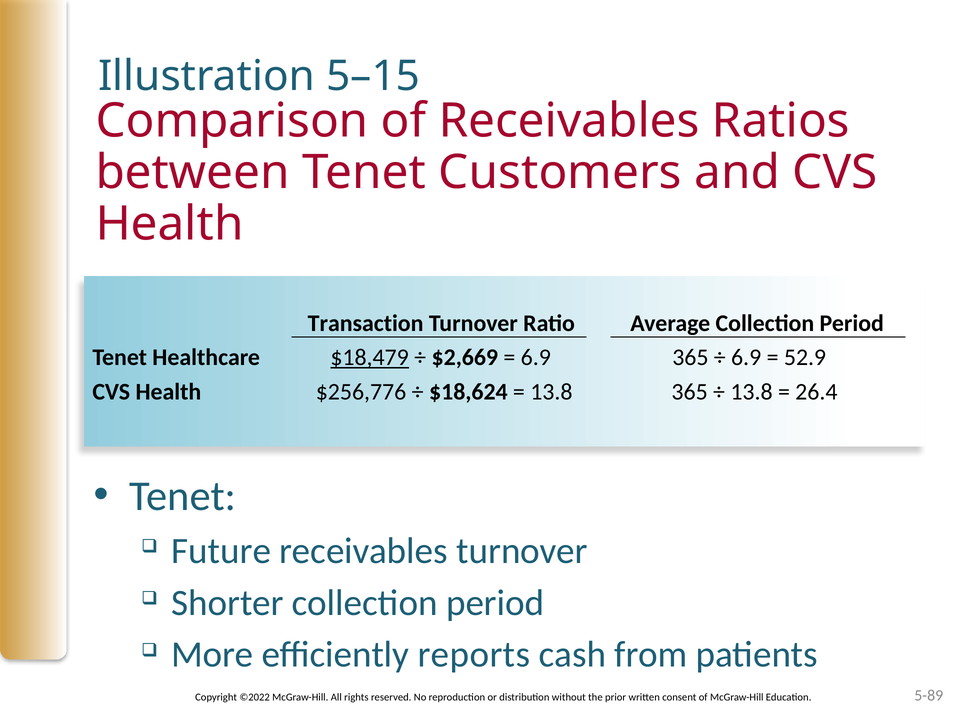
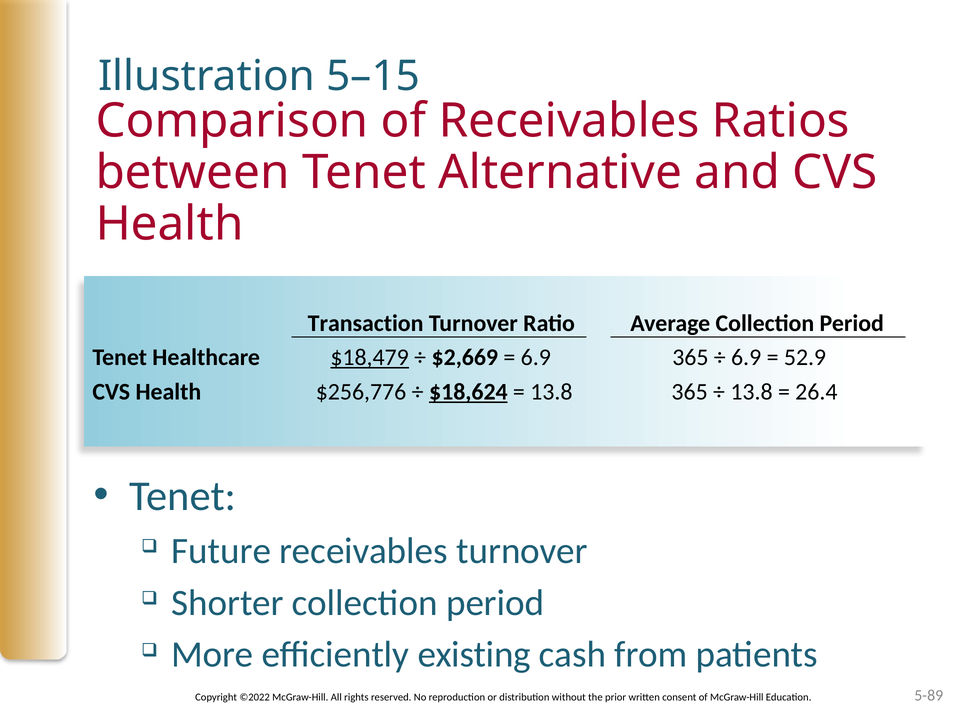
Customers: Customers -> Alternative
$18,624 underline: none -> present
reports: reports -> existing
